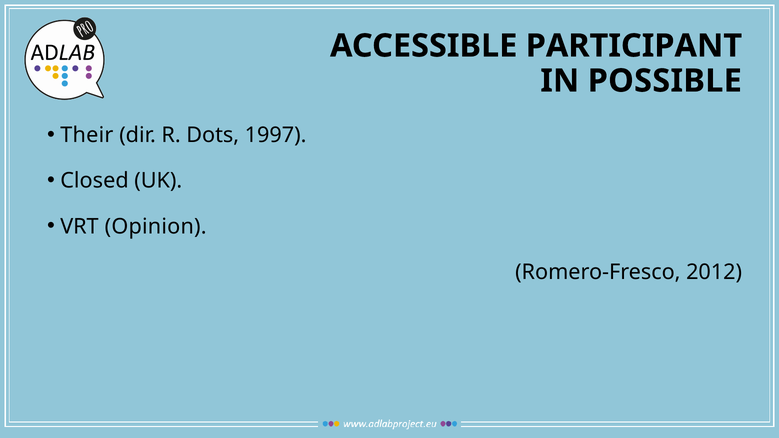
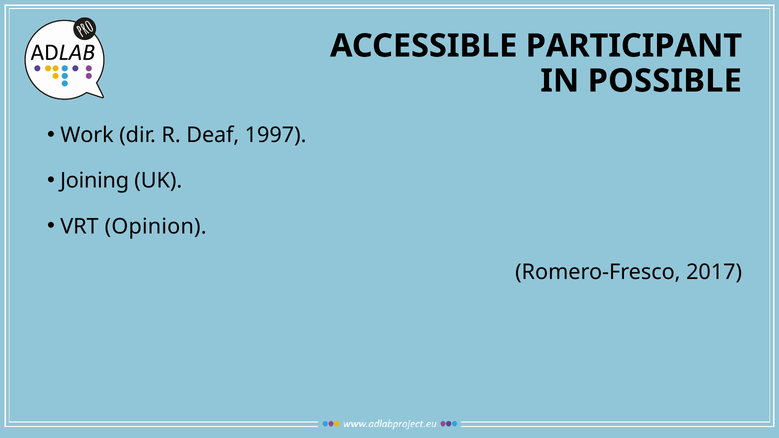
Their: Their -> Work
Dots: Dots -> Deaf
Closed: Closed -> Joining
2012: 2012 -> 2017
